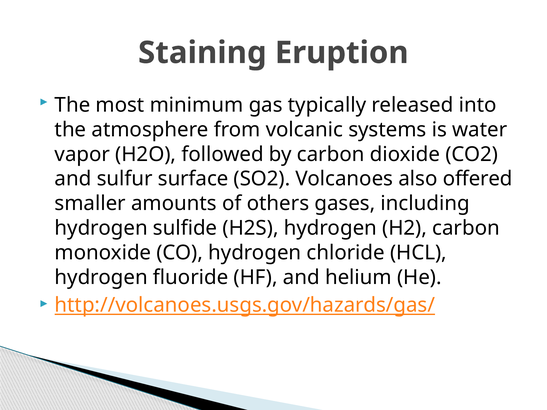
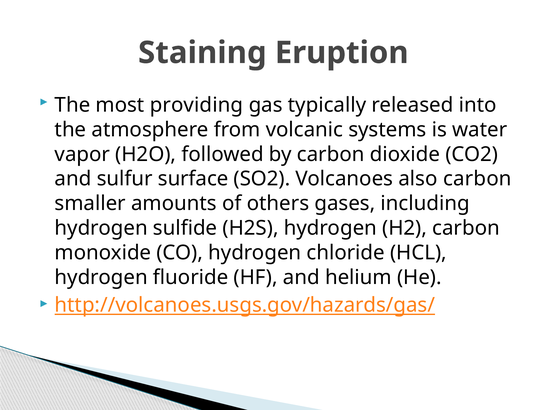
minimum: minimum -> providing
also offered: offered -> carbon
